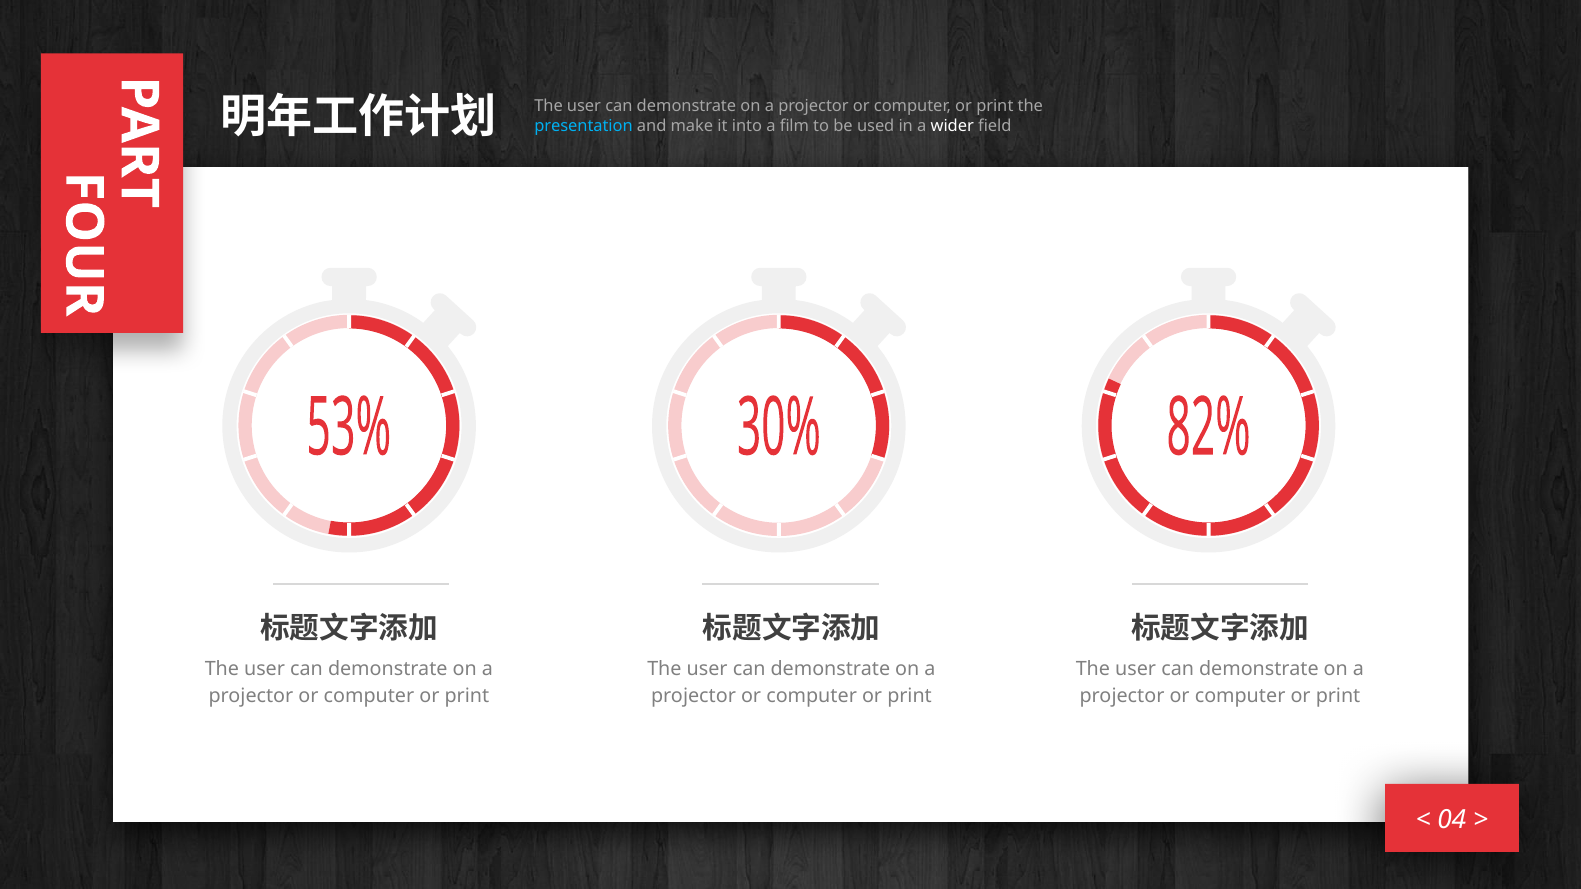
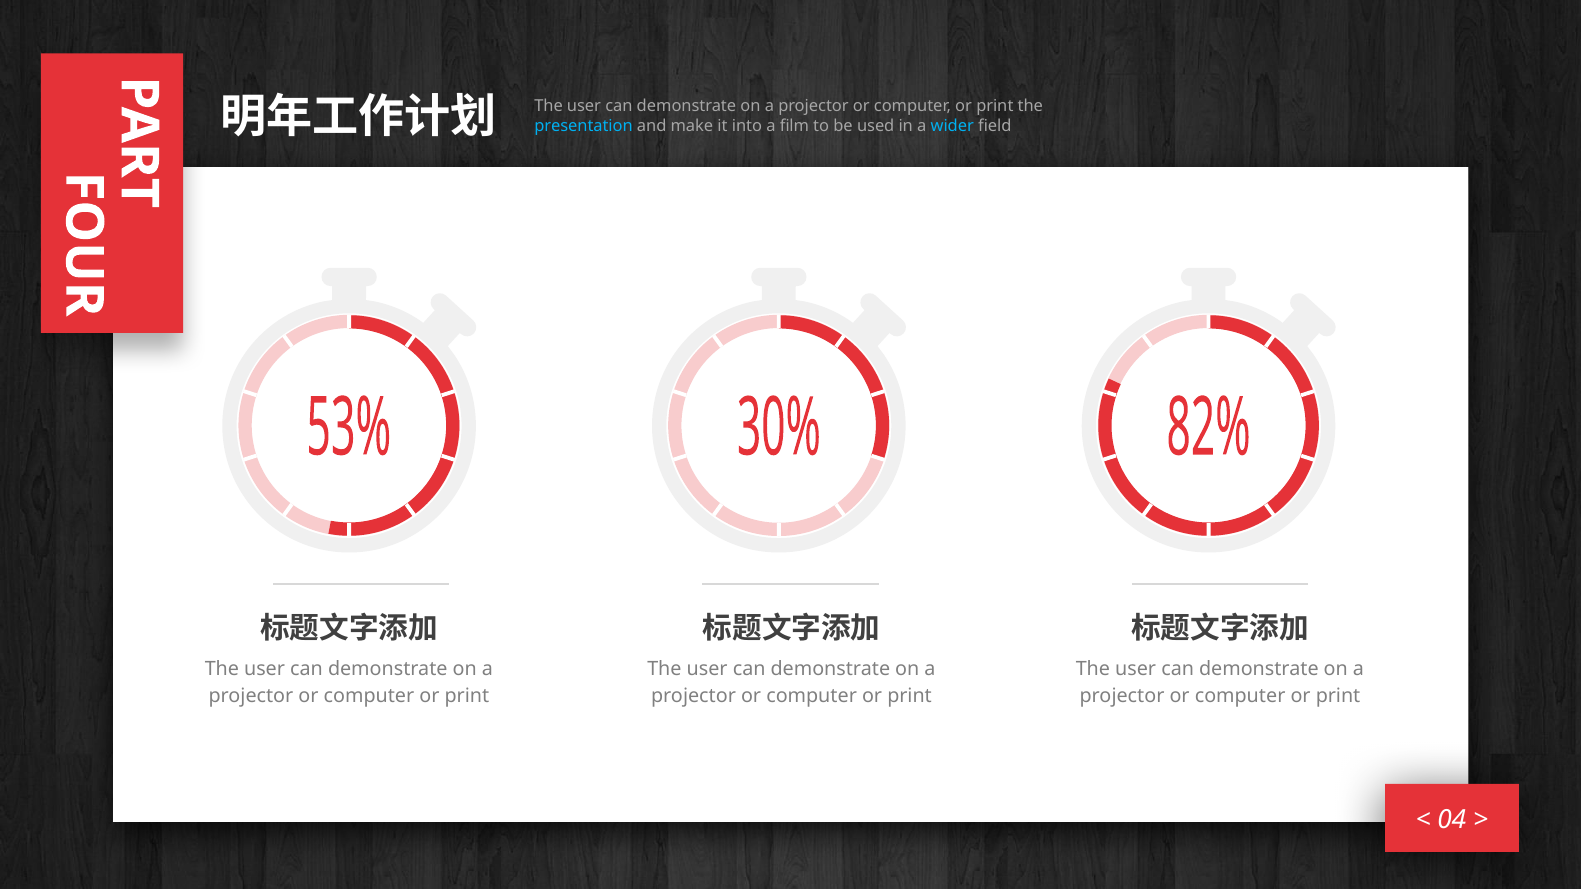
wider colour: white -> light blue
